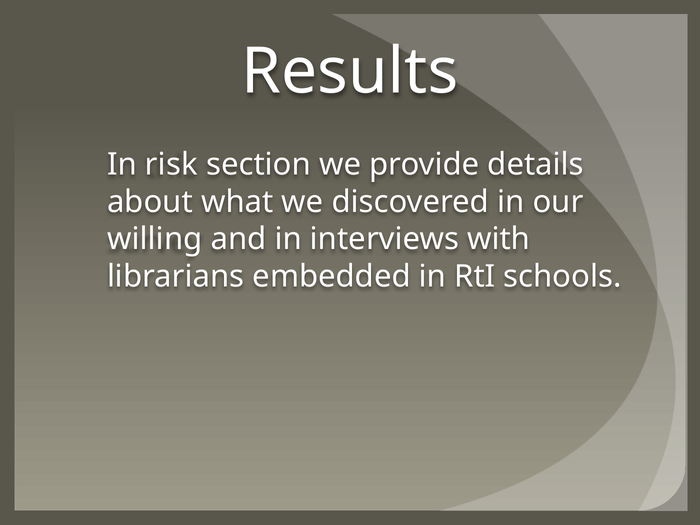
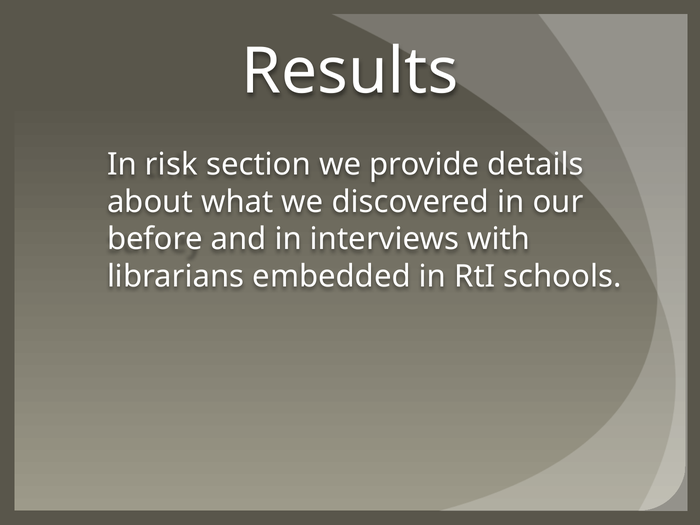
willing: willing -> before
